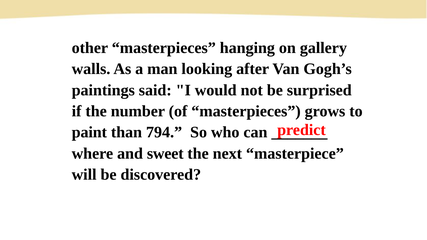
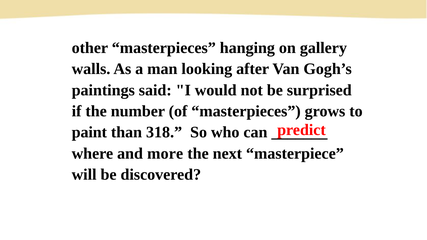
794: 794 -> 318
sweet: sweet -> more
